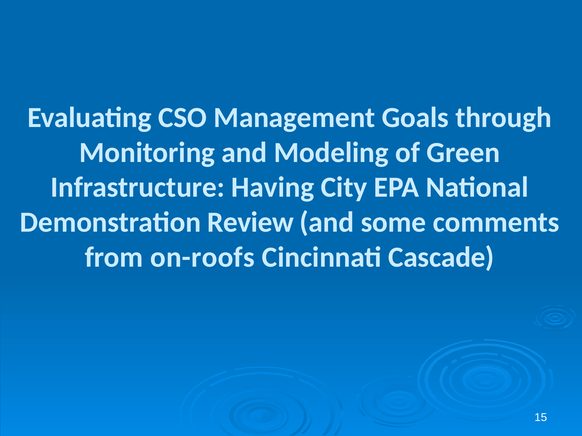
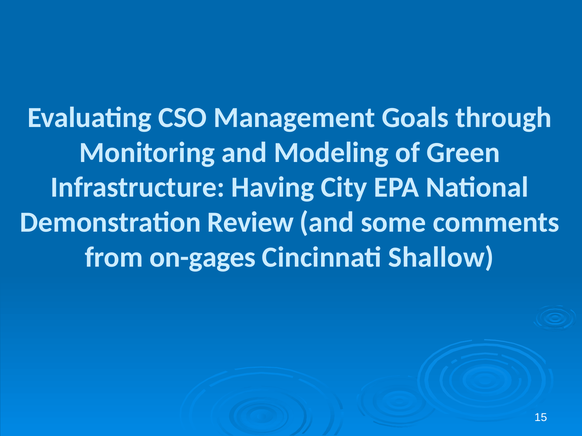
on-roofs: on-roofs -> on-gages
Cascade: Cascade -> Shallow
